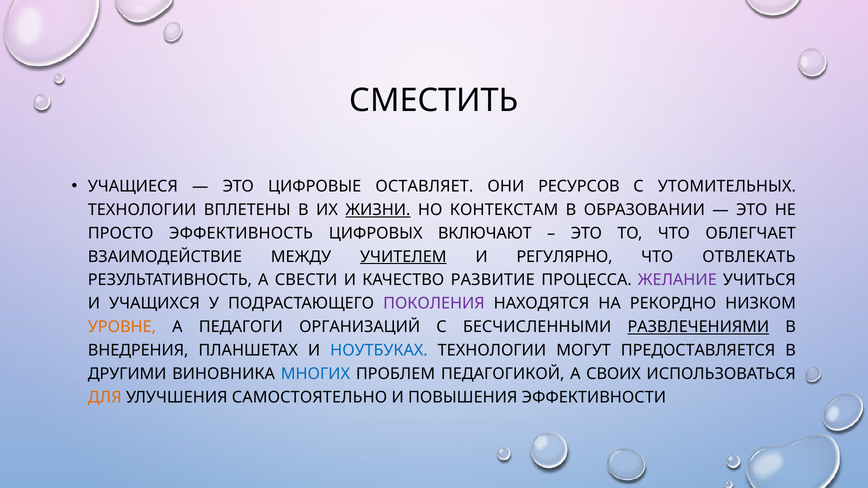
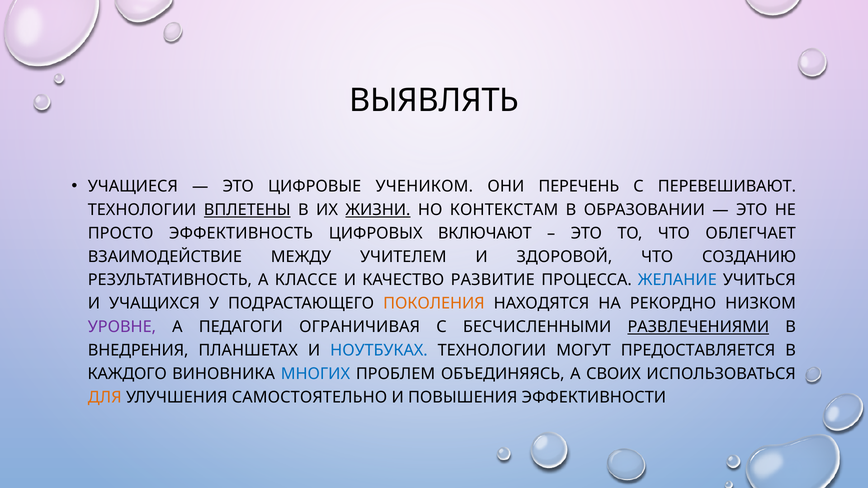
СМЕСТИТЬ: СМЕСТИТЬ -> ВЫЯВЛЯТЬ
ОСТАВЛЯЕТ: ОСТАВЛЯЕТ -> УЧЕНИКОМ
РЕСУРСОВ: РЕСУРСОВ -> ПЕРЕЧЕНЬ
УТОМИТЕЛЬНЫХ: УТОМИТЕЛЬНЫХ -> ПЕРЕВЕШИВАЮТ
ВПЛЕТЕНЫ underline: none -> present
УЧИТЕЛЕМ underline: present -> none
РЕГУЛЯРНО: РЕГУЛЯРНО -> ЗДОРОВОЙ
ОТВЛЕКАТЬ: ОТВЛЕКАТЬ -> СОЗДАНИЮ
СВЕСТИ: СВЕСТИ -> КЛАССЕ
ЖЕЛАНИЕ colour: purple -> blue
ПОКОЛЕНИЯ colour: purple -> orange
УРОВНЕ colour: orange -> purple
ОРГАНИЗАЦИЙ: ОРГАНИЗАЦИЙ -> ОГРАНИЧИВАЯ
ДРУГИМИ: ДРУГИМИ -> КАЖДОГО
ПЕДАГОГИКОЙ: ПЕДАГОГИКОЙ -> ОБЪЕДИНЯЯСЬ
